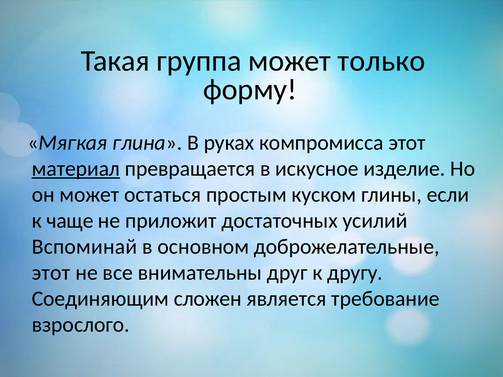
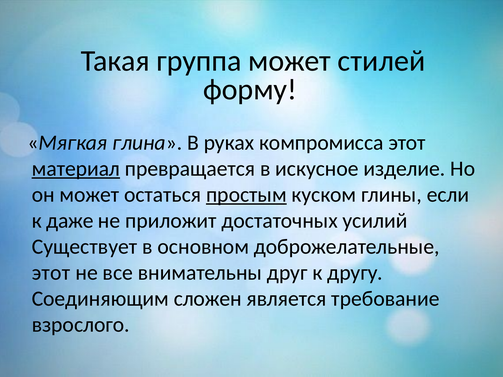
только: только -> стилей
простым underline: none -> present
чаще: чаще -> даже
Вспоминай: Вспоминай -> Существует
